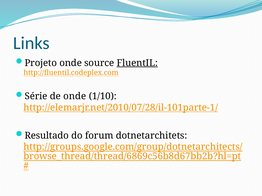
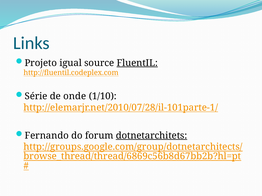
Projeto onde: onde -> igual
Resultado: Resultado -> Fernando
dotnetarchitets underline: none -> present
